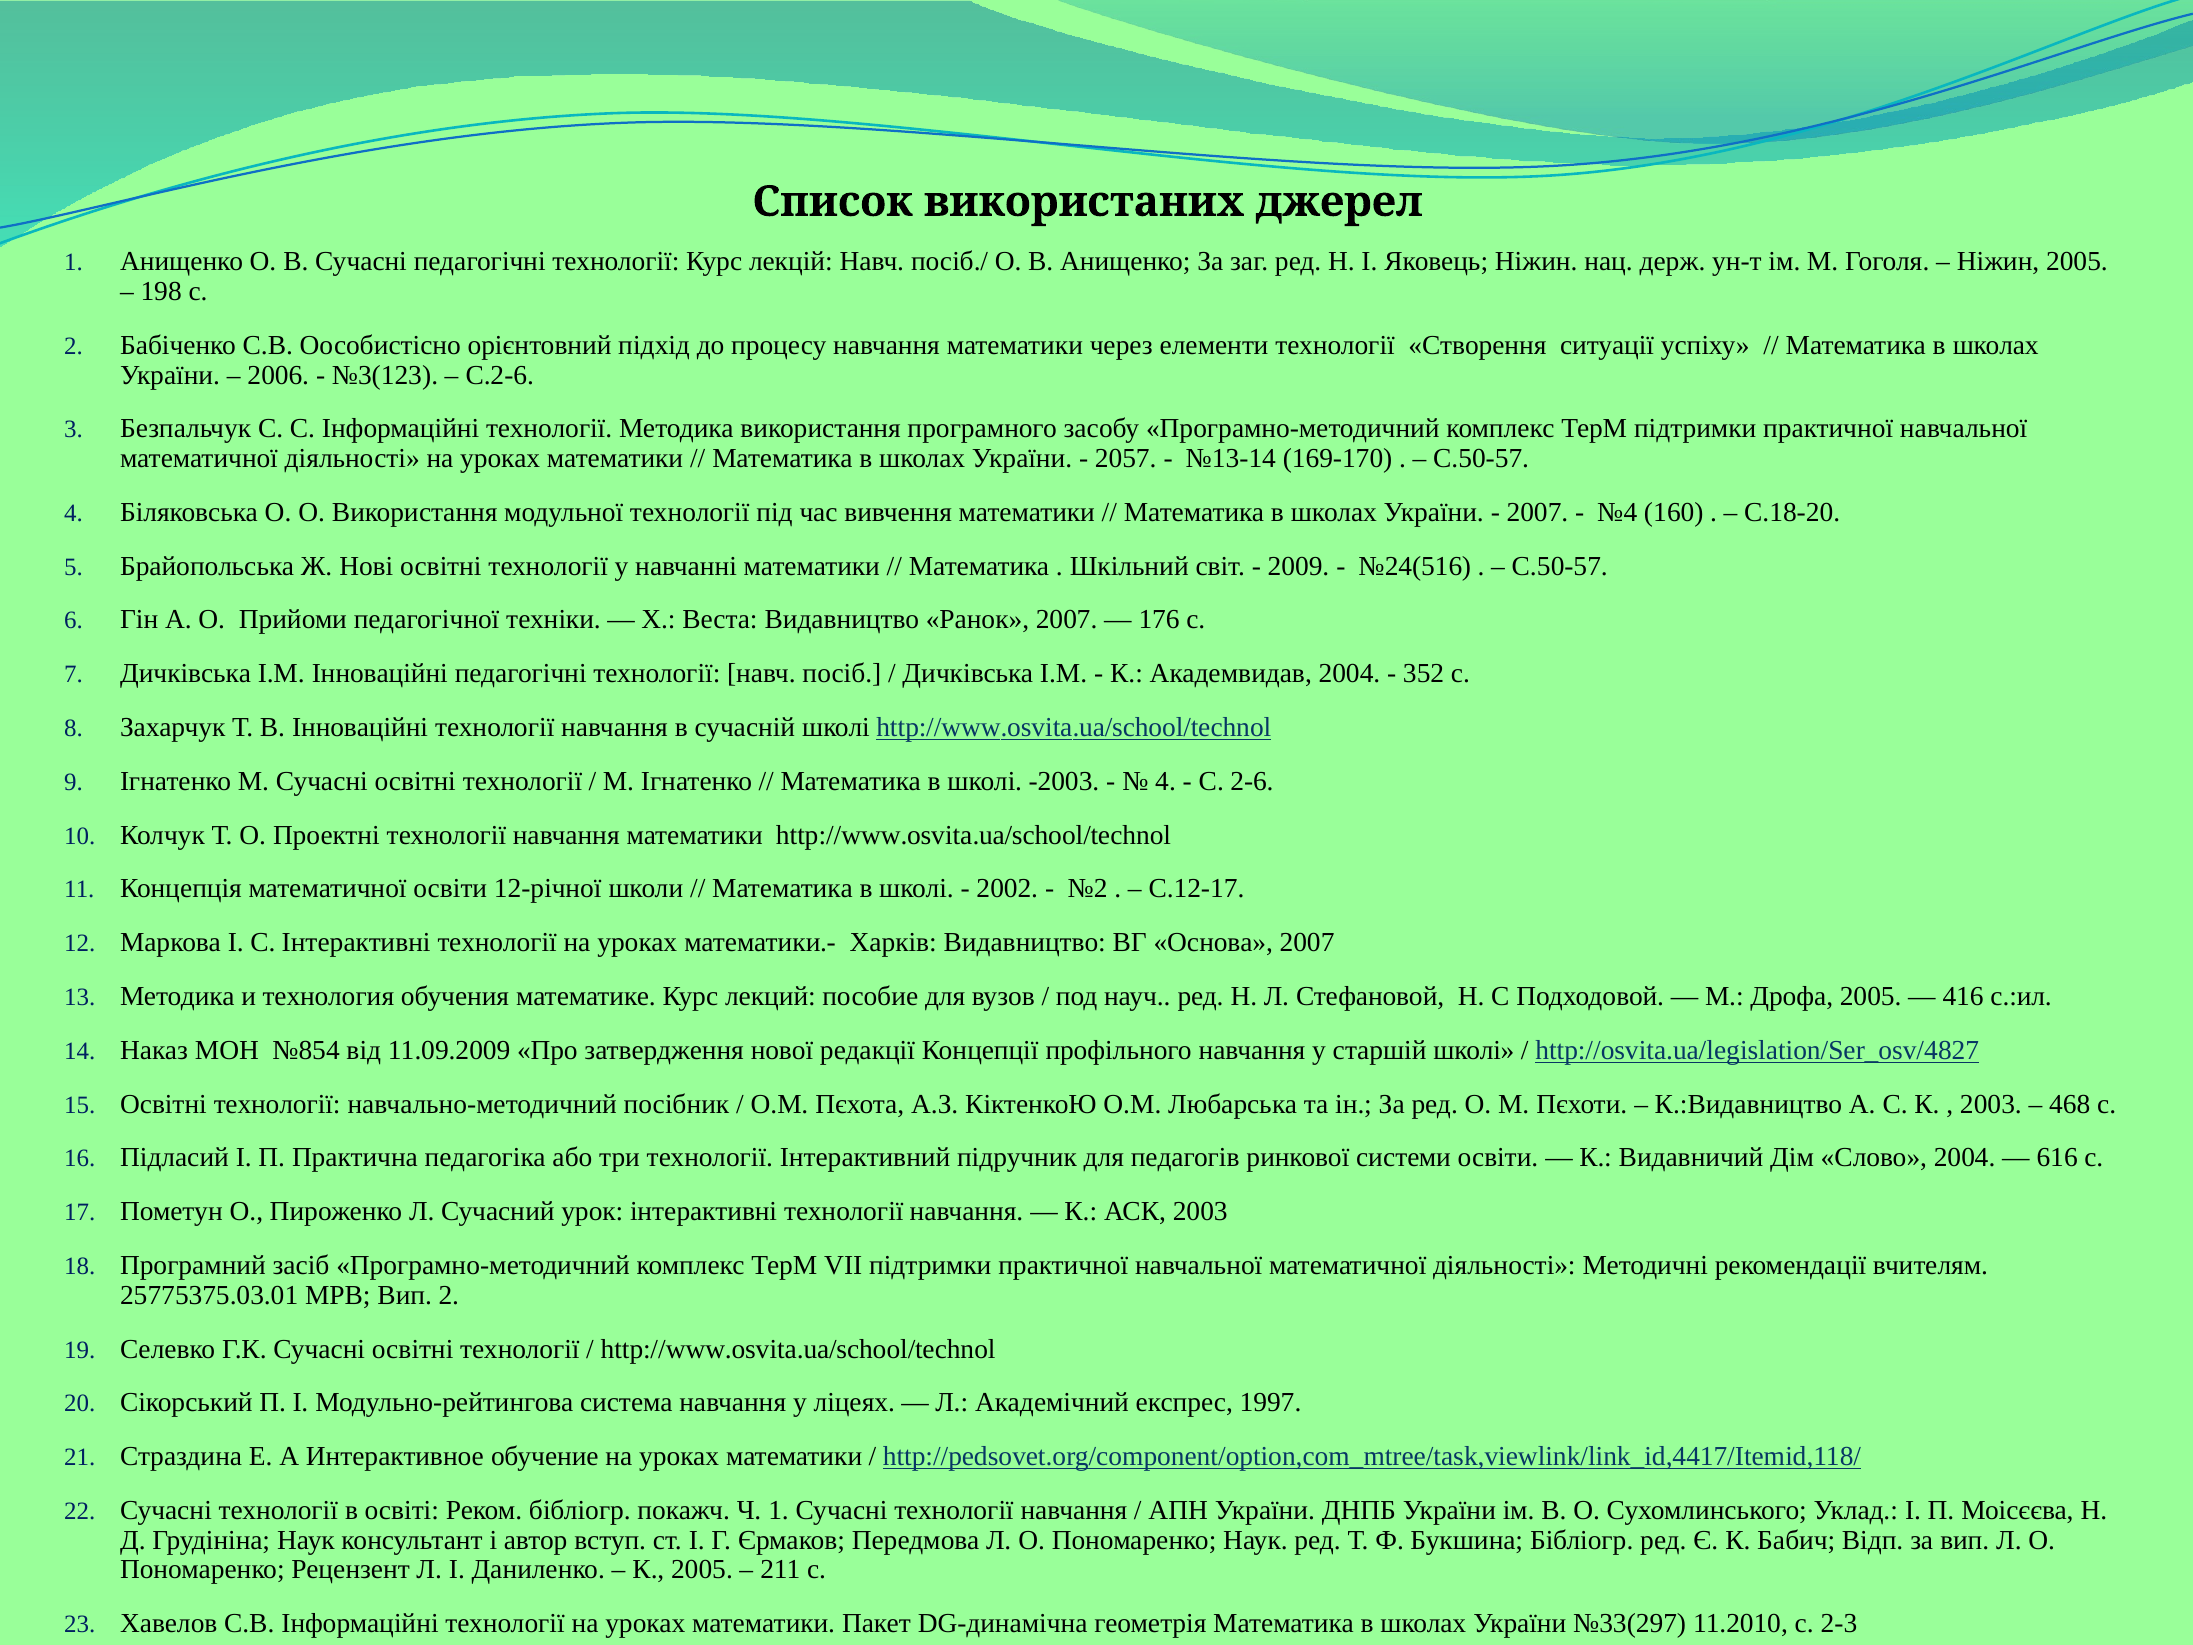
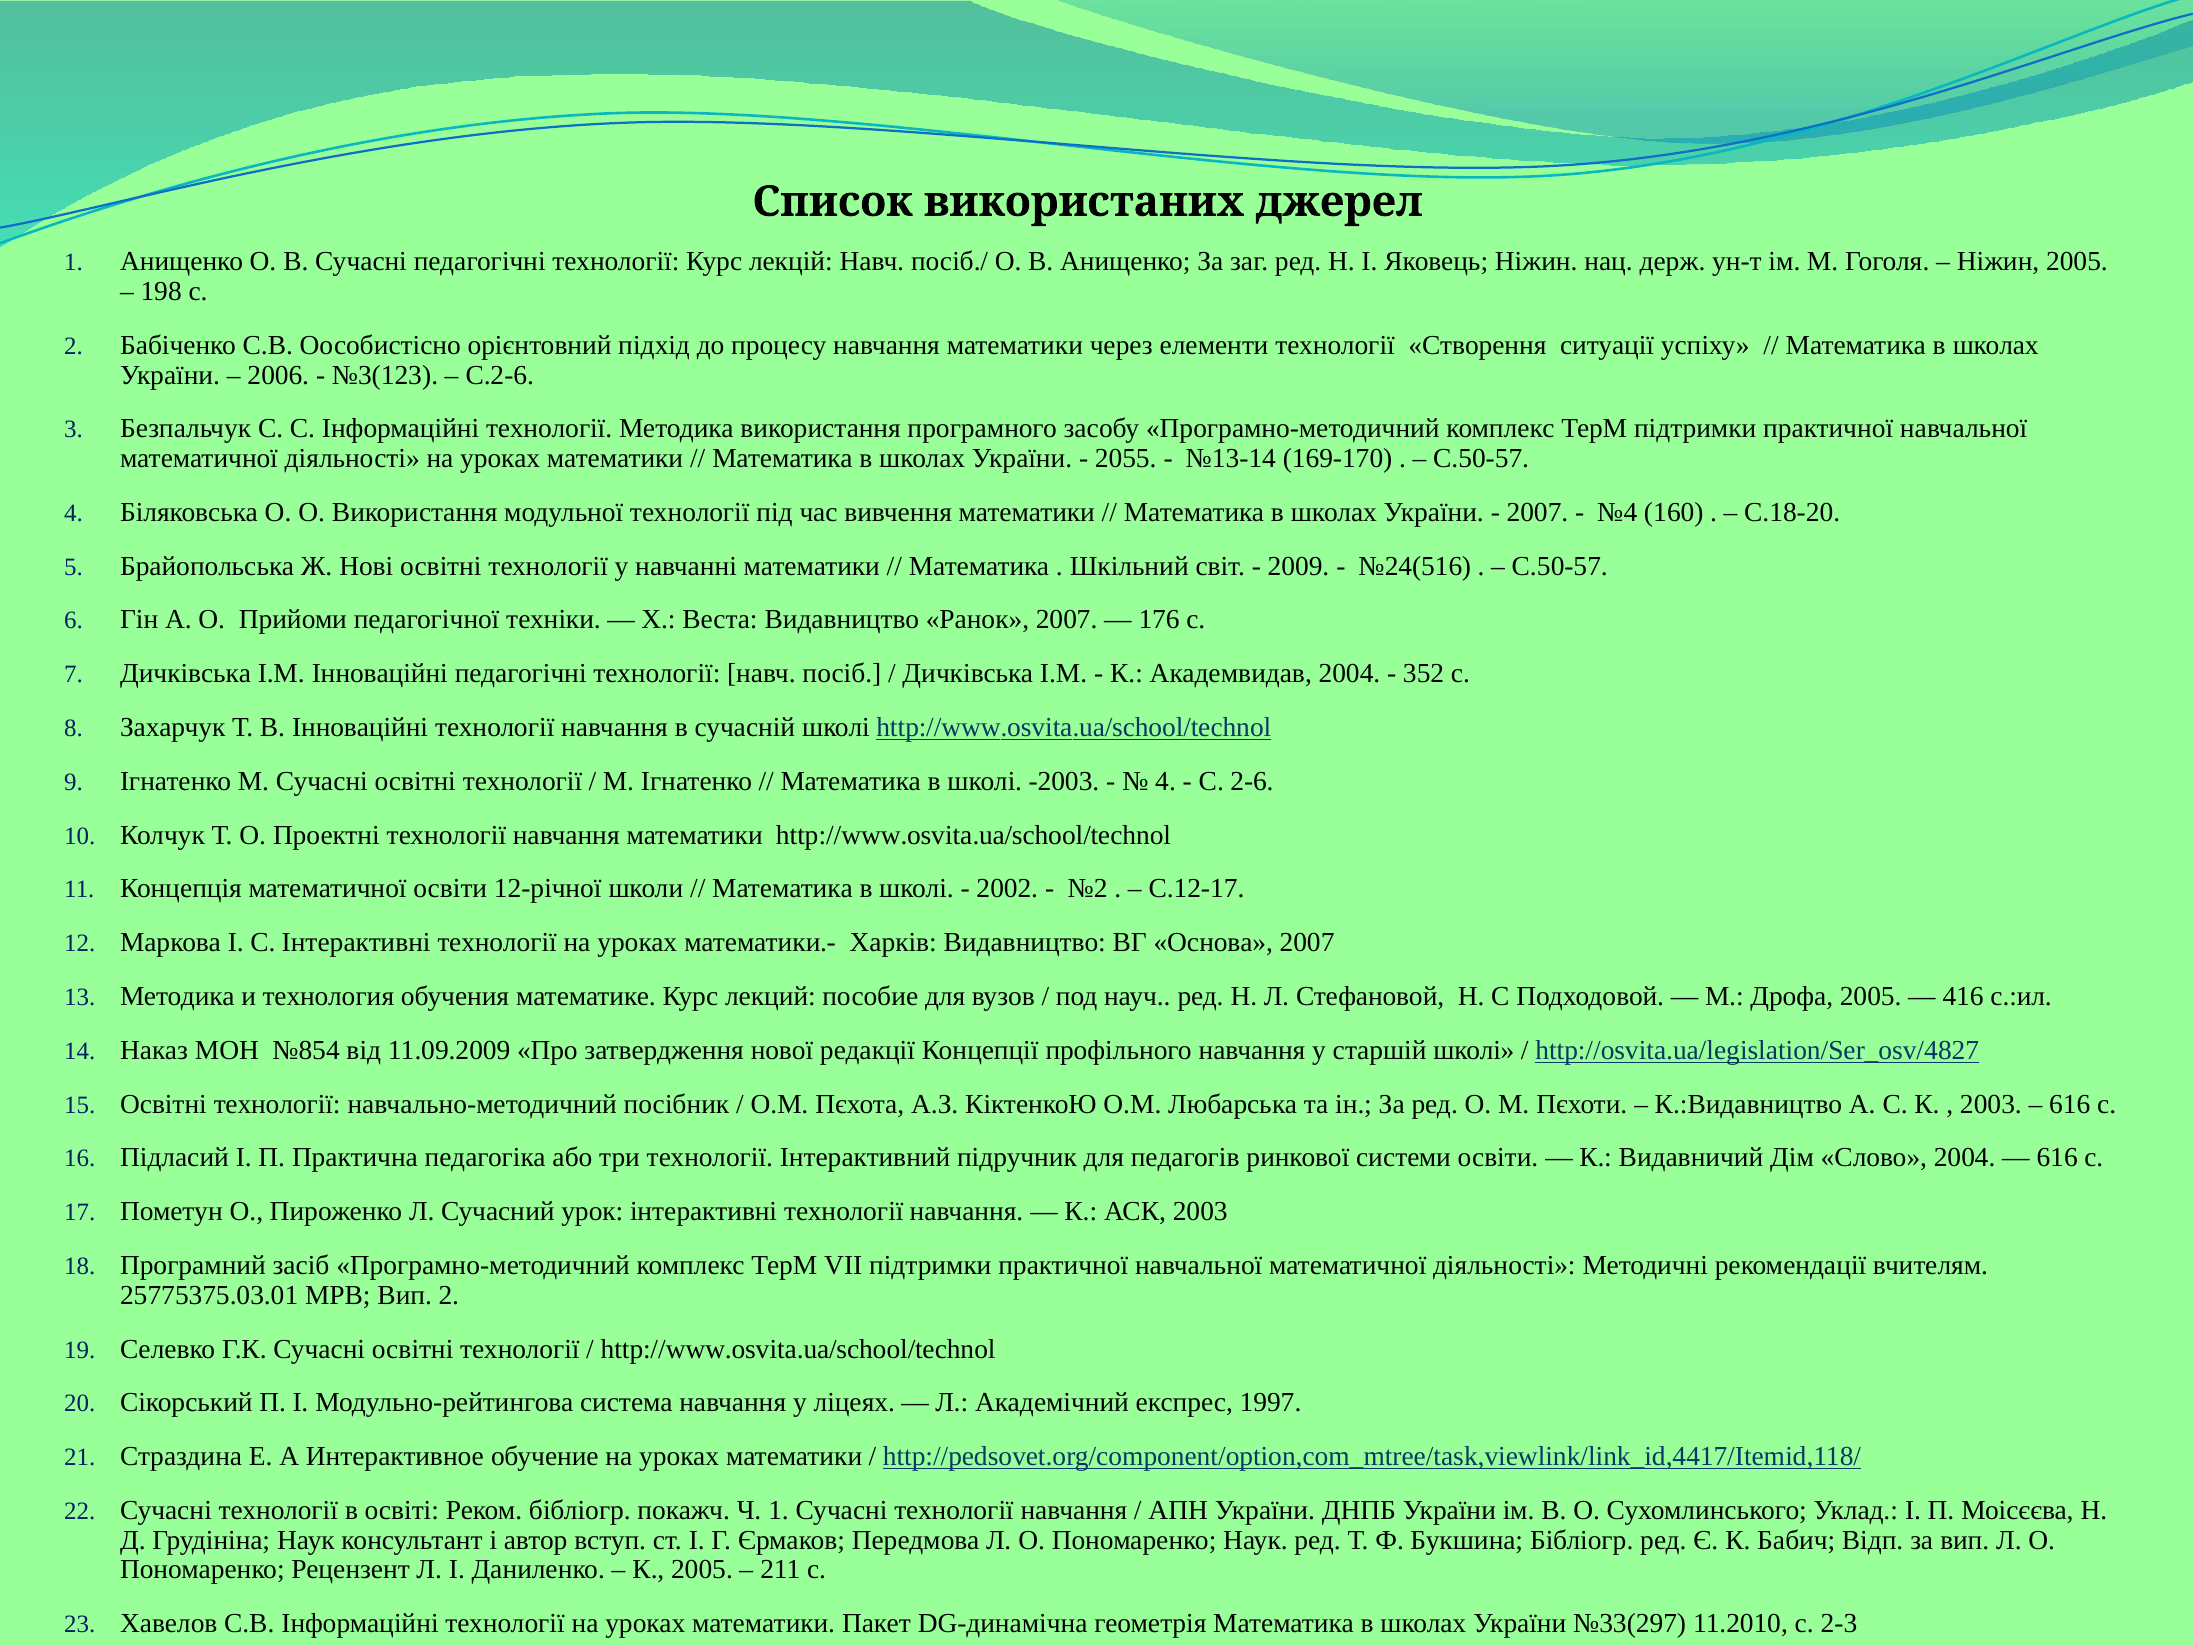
2057: 2057 -> 2055
468 at (2070, 1104): 468 -> 616
